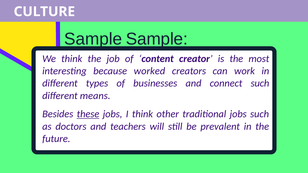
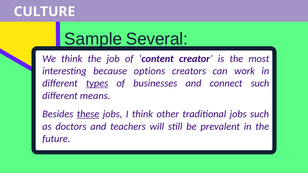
Sample Sample: Sample -> Several
worked: worked -> options
types underline: none -> present
